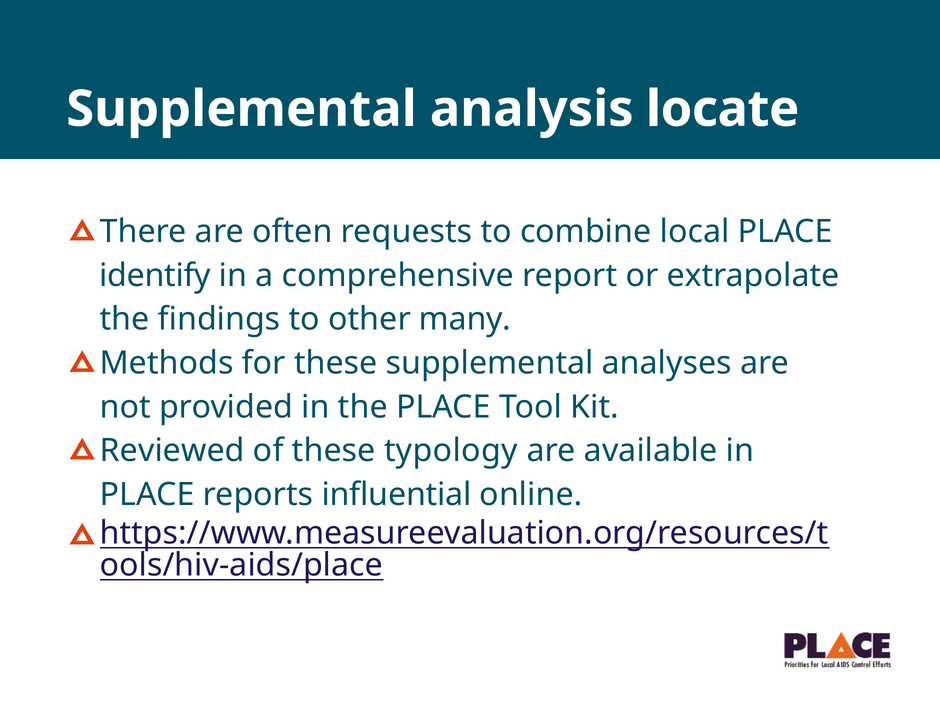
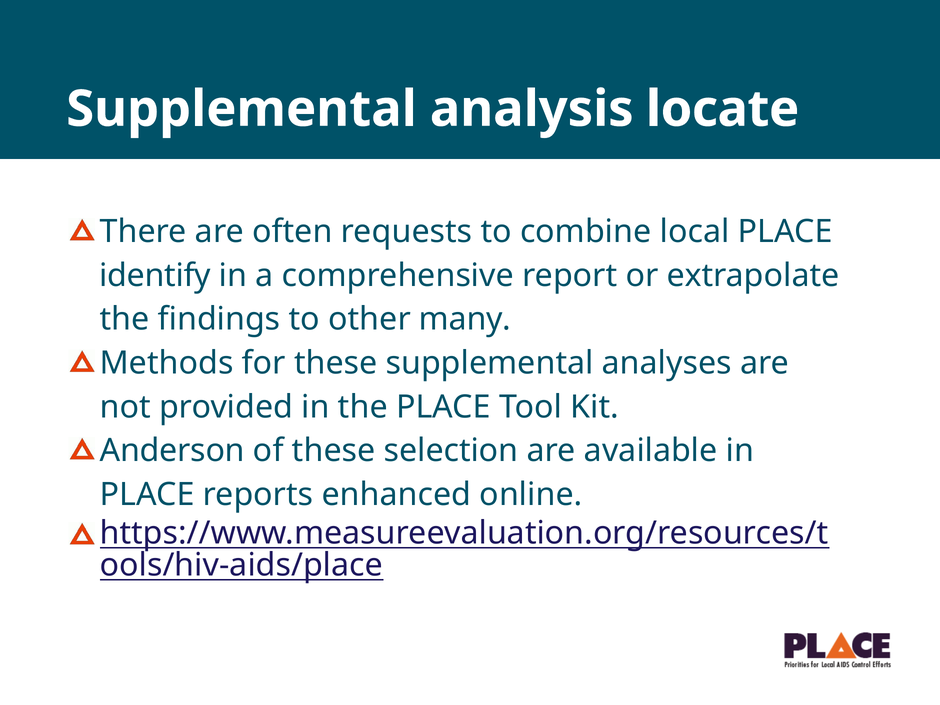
Reviewed: Reviewed -> Anderson
typology: typology -> selection
influential: influential -> enhanced
